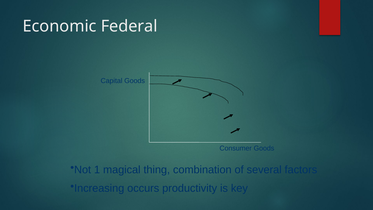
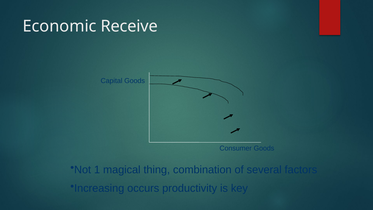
Federal: Federal -> Receive
